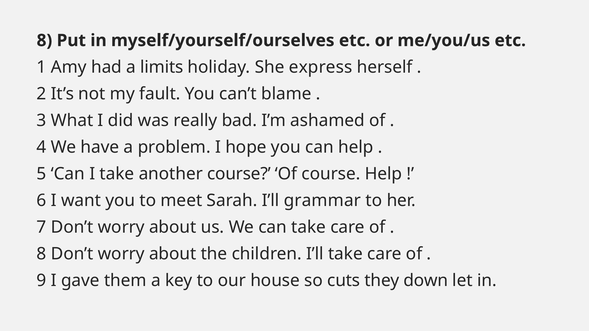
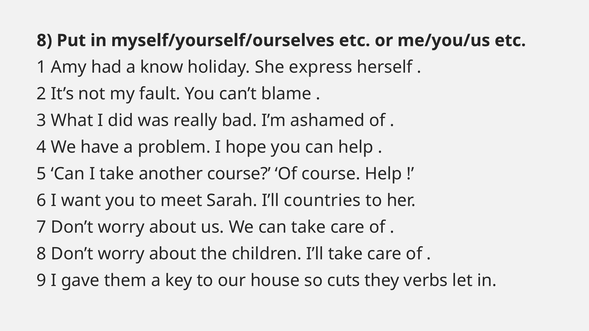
limits: limits -> know
grammar: grammar -> countries
down: down -> verbs
